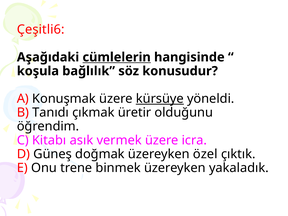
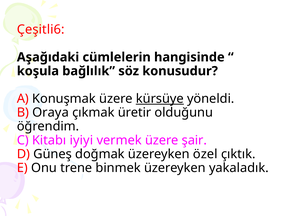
cümlelerin underline: present -> none
Tanıdı: Tanıdı -> Oraya
asık: asık -> iyiyi
icra: icra -> şair
